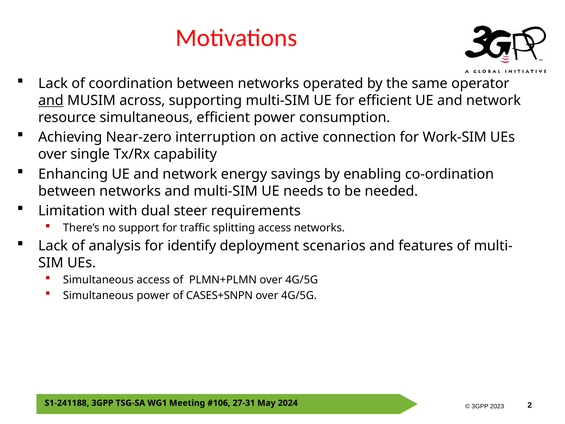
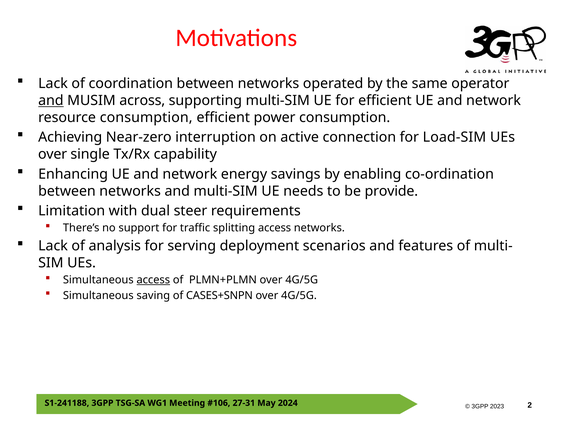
resource simultaneous: simultaneous -> consumption
Work-SIM: Work-SIM -> Load-SIM
needed: needed -> provide
identify: identify -> serving
access at (153, 280) underline: none -> present
Simultaneous power: power -> saving
